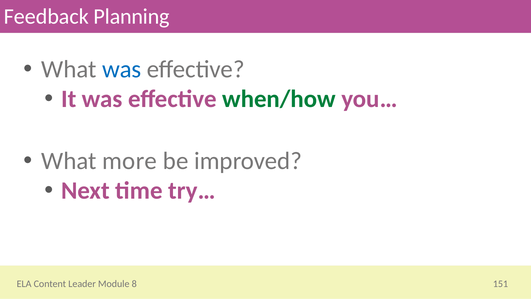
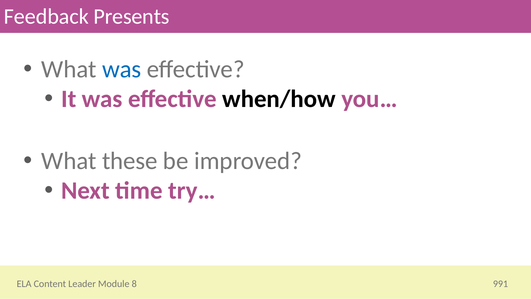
Planning: Planning -> Presents
when/how colour: green -> black
more: more -> these
151: 151 -> 991
